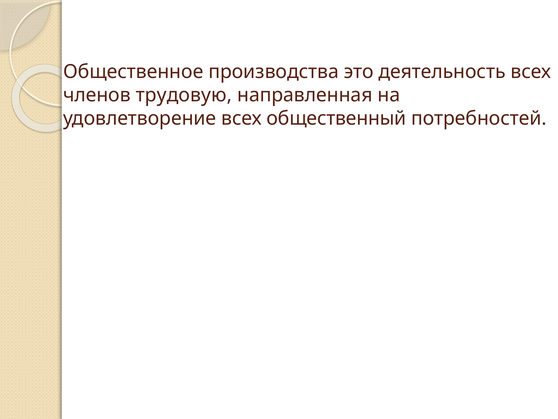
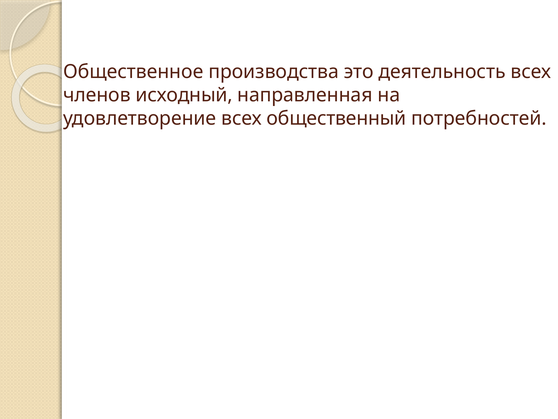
трудовую: трудовую -> исходный
